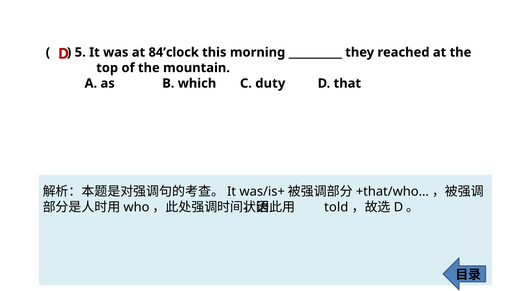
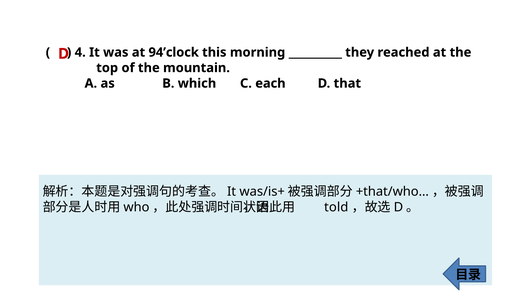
5: 5 -> 4
84’clock: 84’clock -> 94’clock
duty: duty -> each
